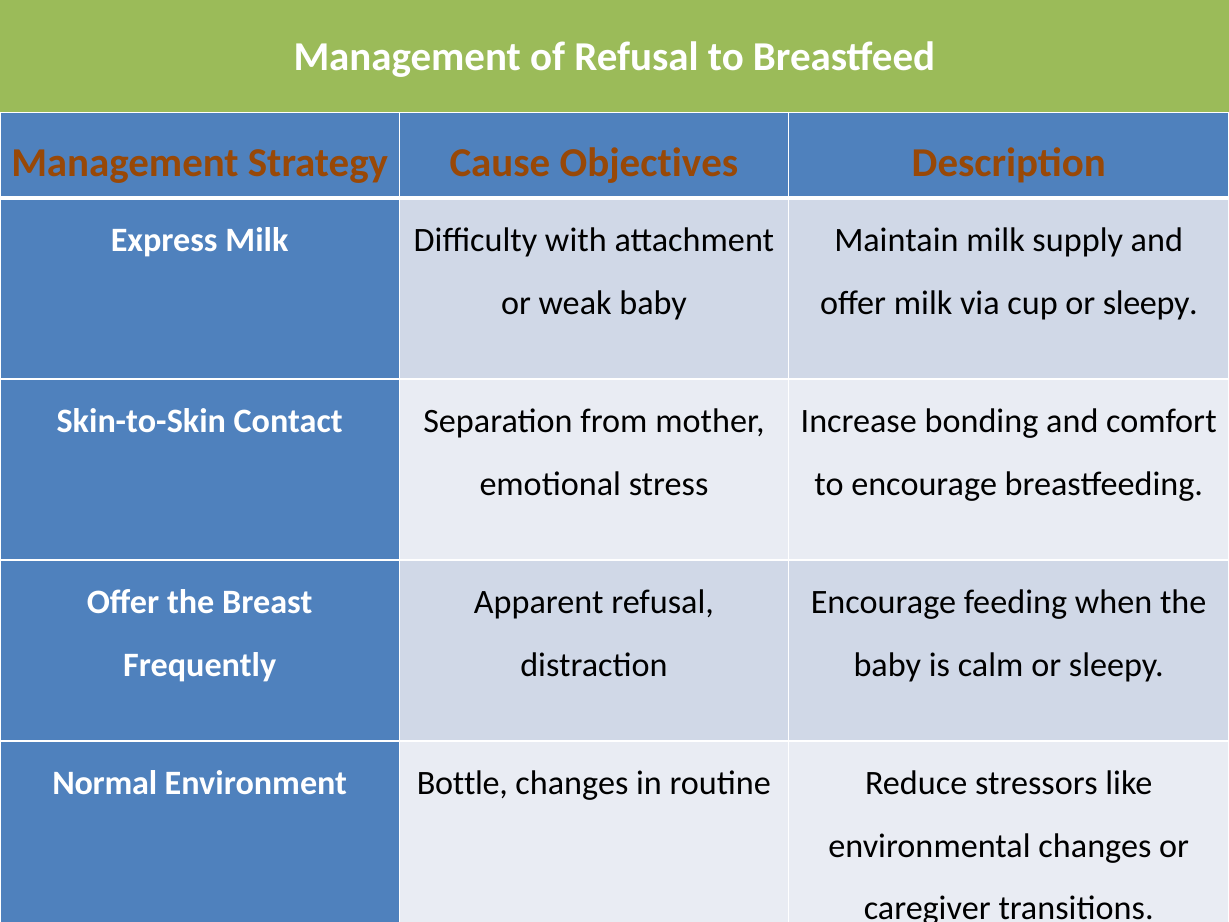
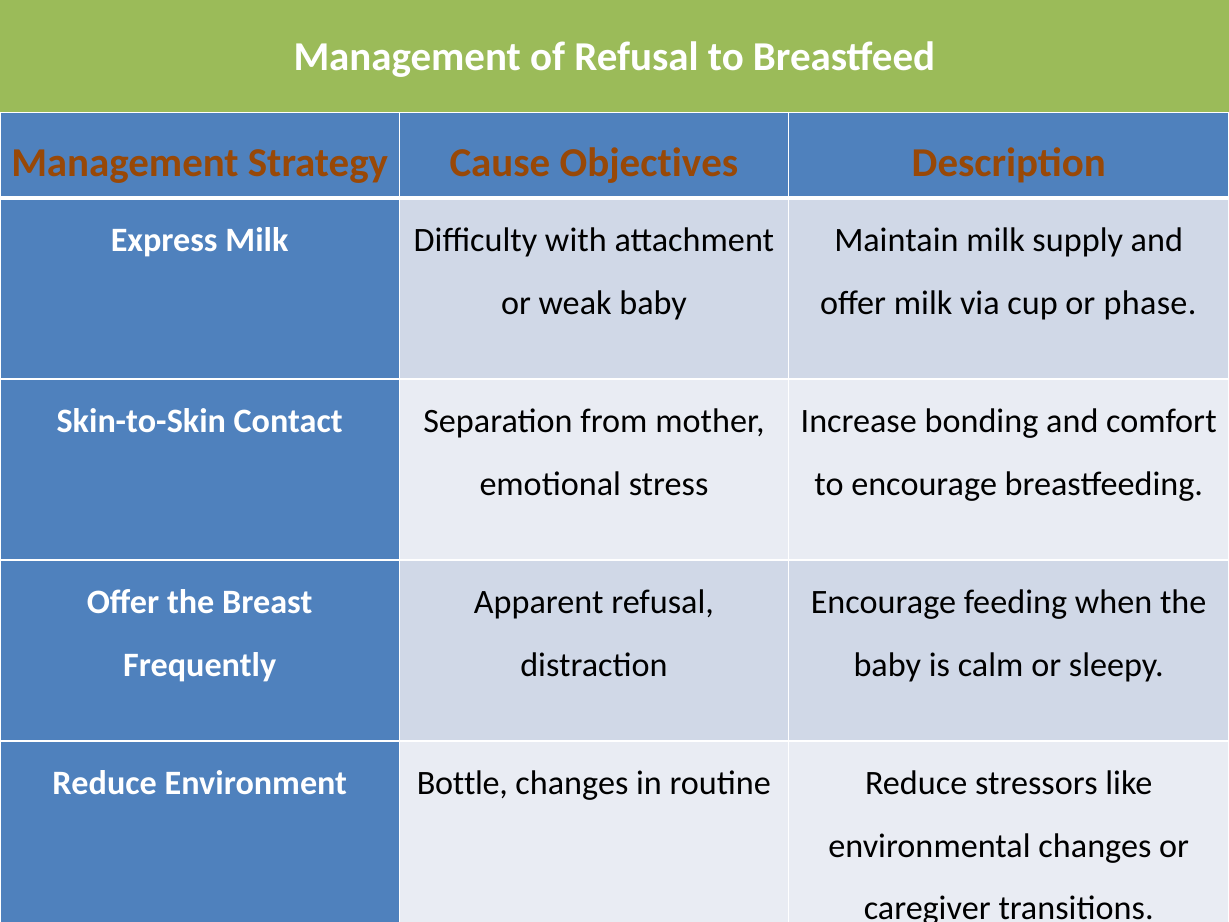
cup or sleepy: sleepy -> phase
Normal at (105, 783): Normal -> Reduce
